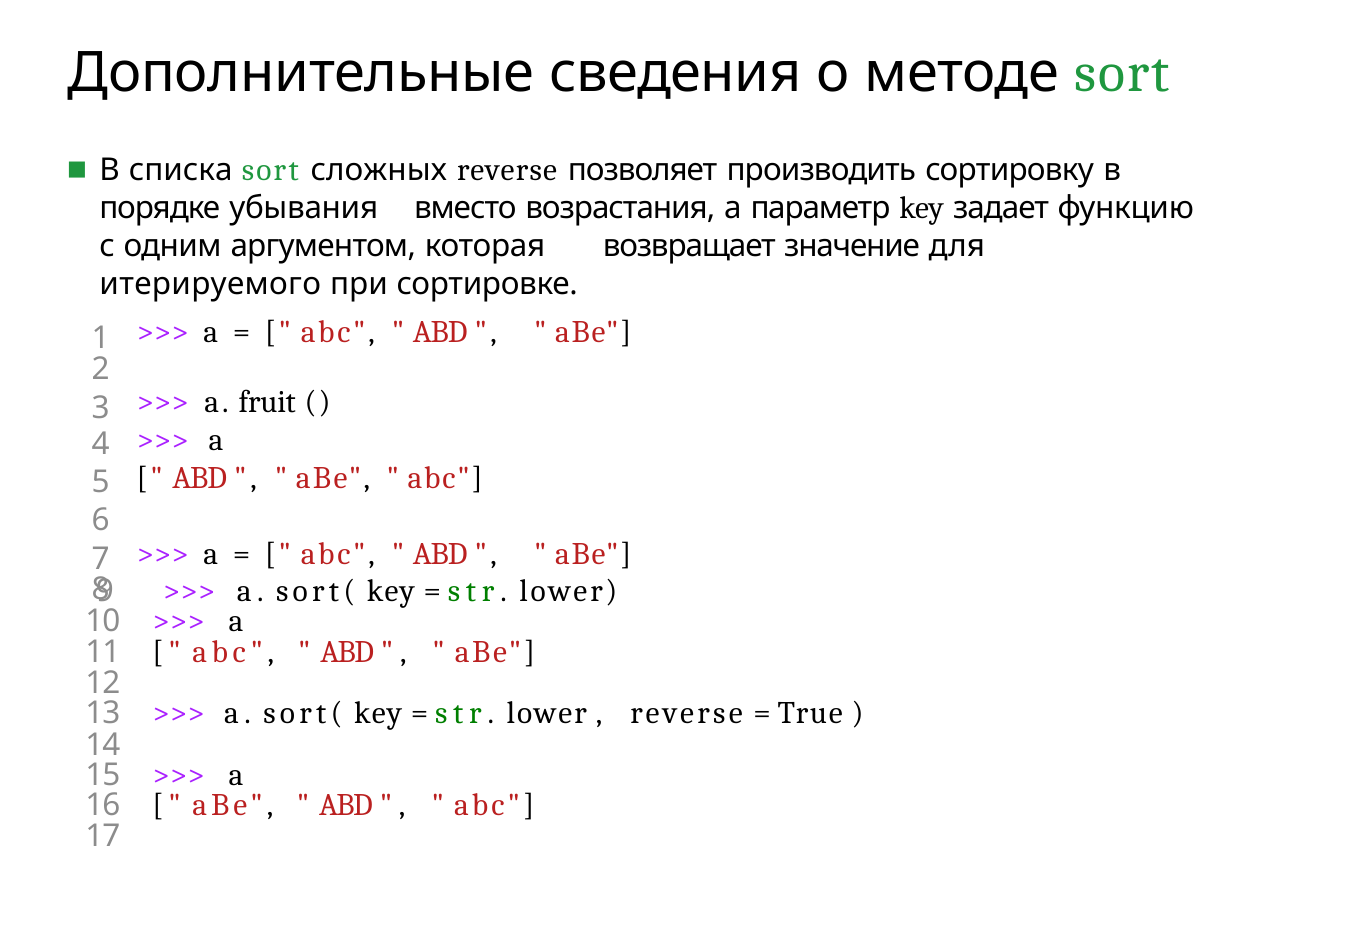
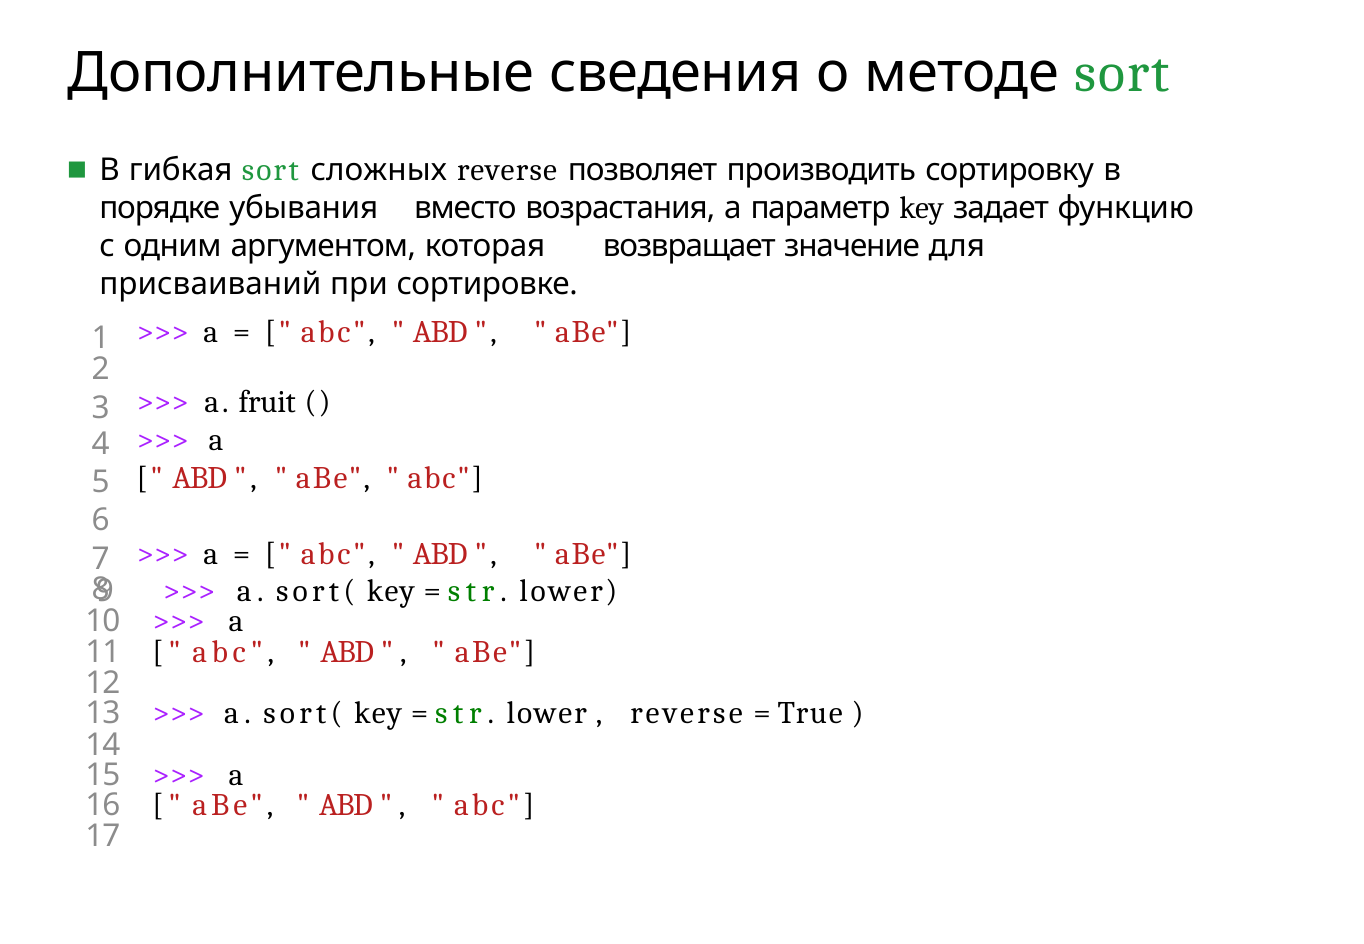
списка: списка -> гибкая
итерируемого: итерируемого -> присваиваний
